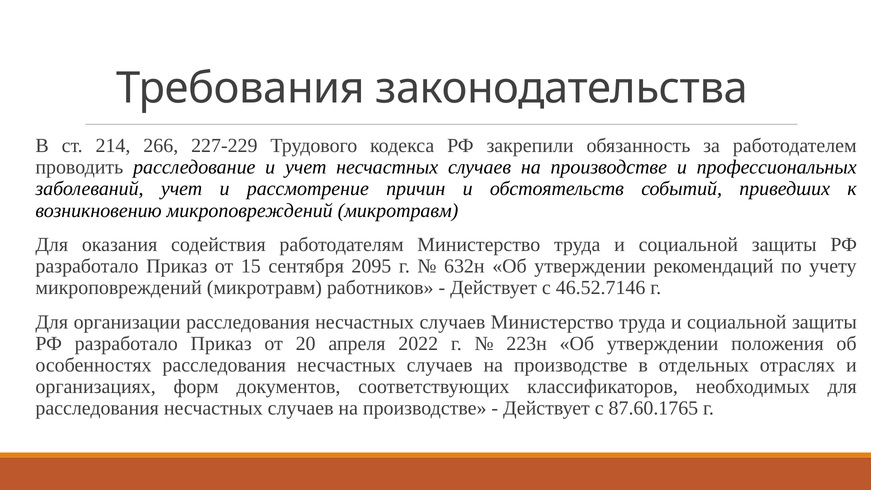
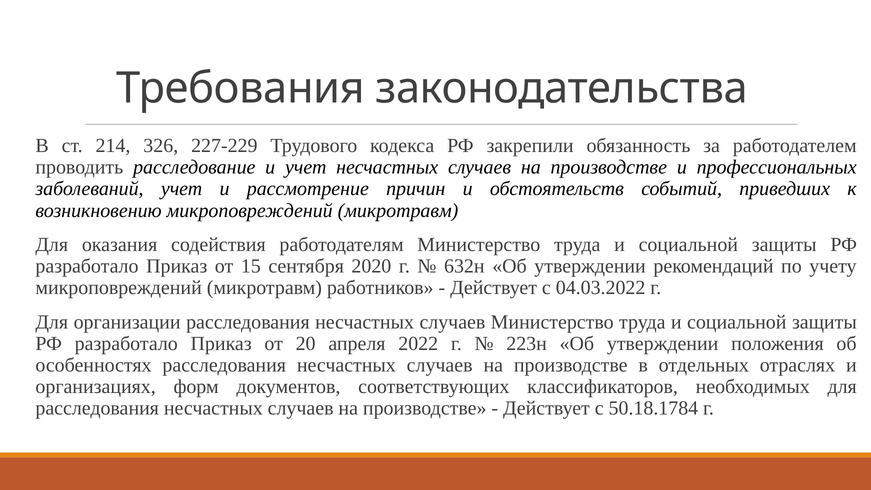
266: 266 -> 326
2095: 2095 -> 2020
46.52.7146: 46.52.7146 -> 04.03.2022
87.60.1765: 87.60.1765 -> 50.18.1784
